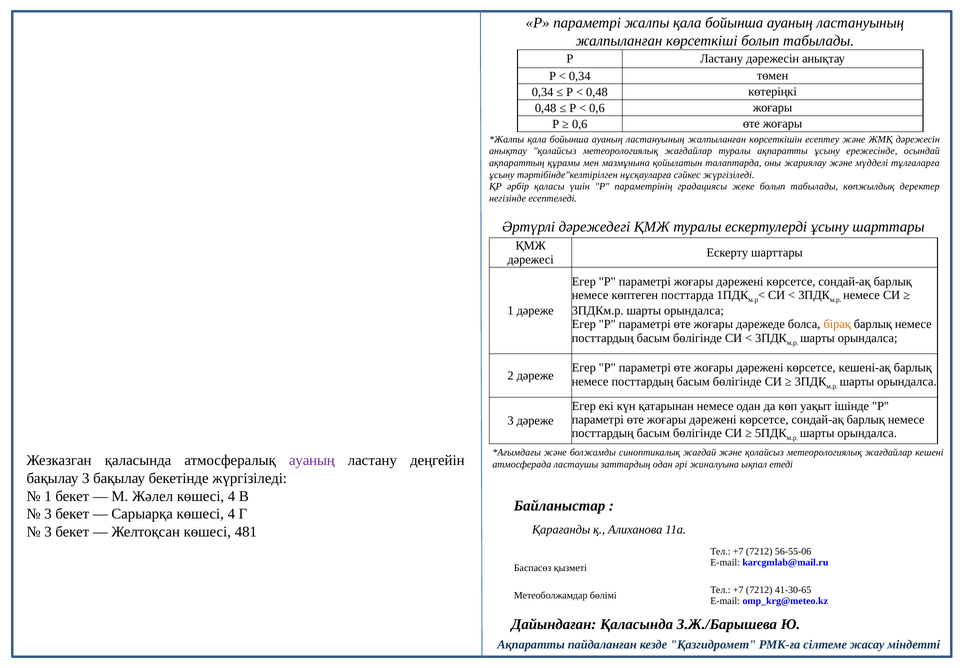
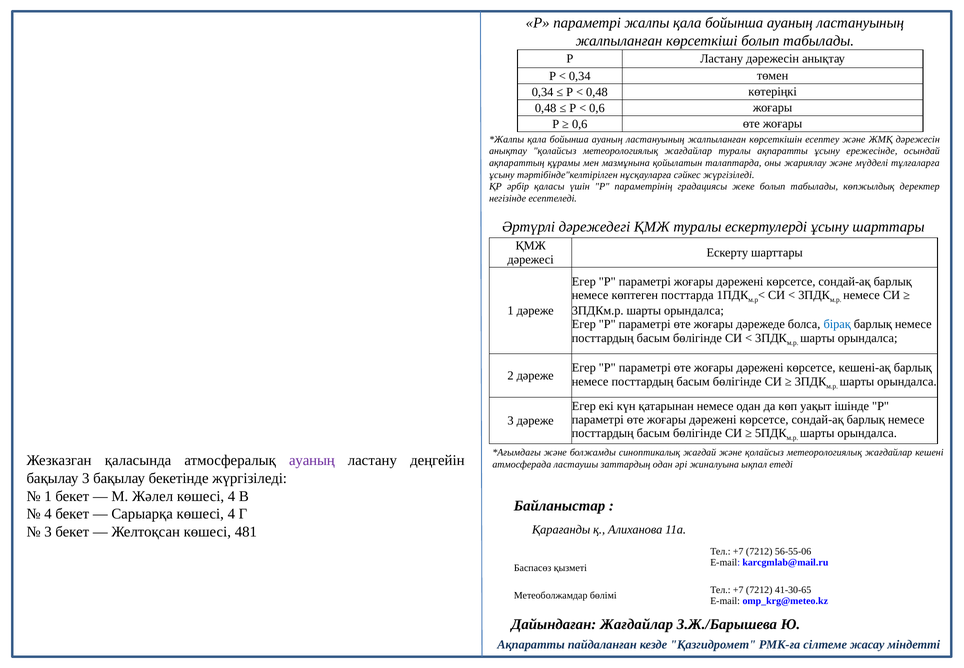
бірақ colour: orange -> blue
3 at (48, 513): 3 -> 4
Дайындаған Қаласында: Қаласында -> Жағдайлар
